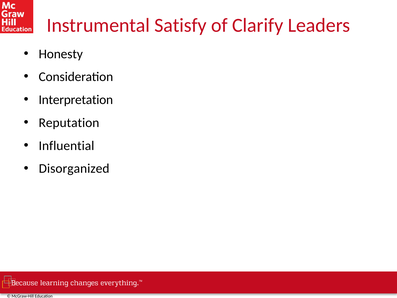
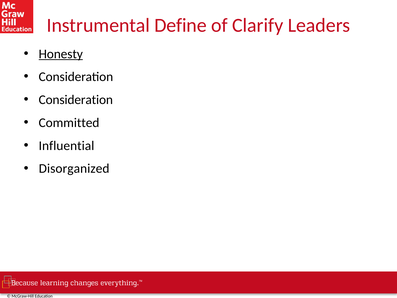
Satisfy: Satisfy -> Define
Honesty underline: none -> present
Interpretation at (76, 100): Interpretation -> Consideration
Reputation: Reputation -> Committed
